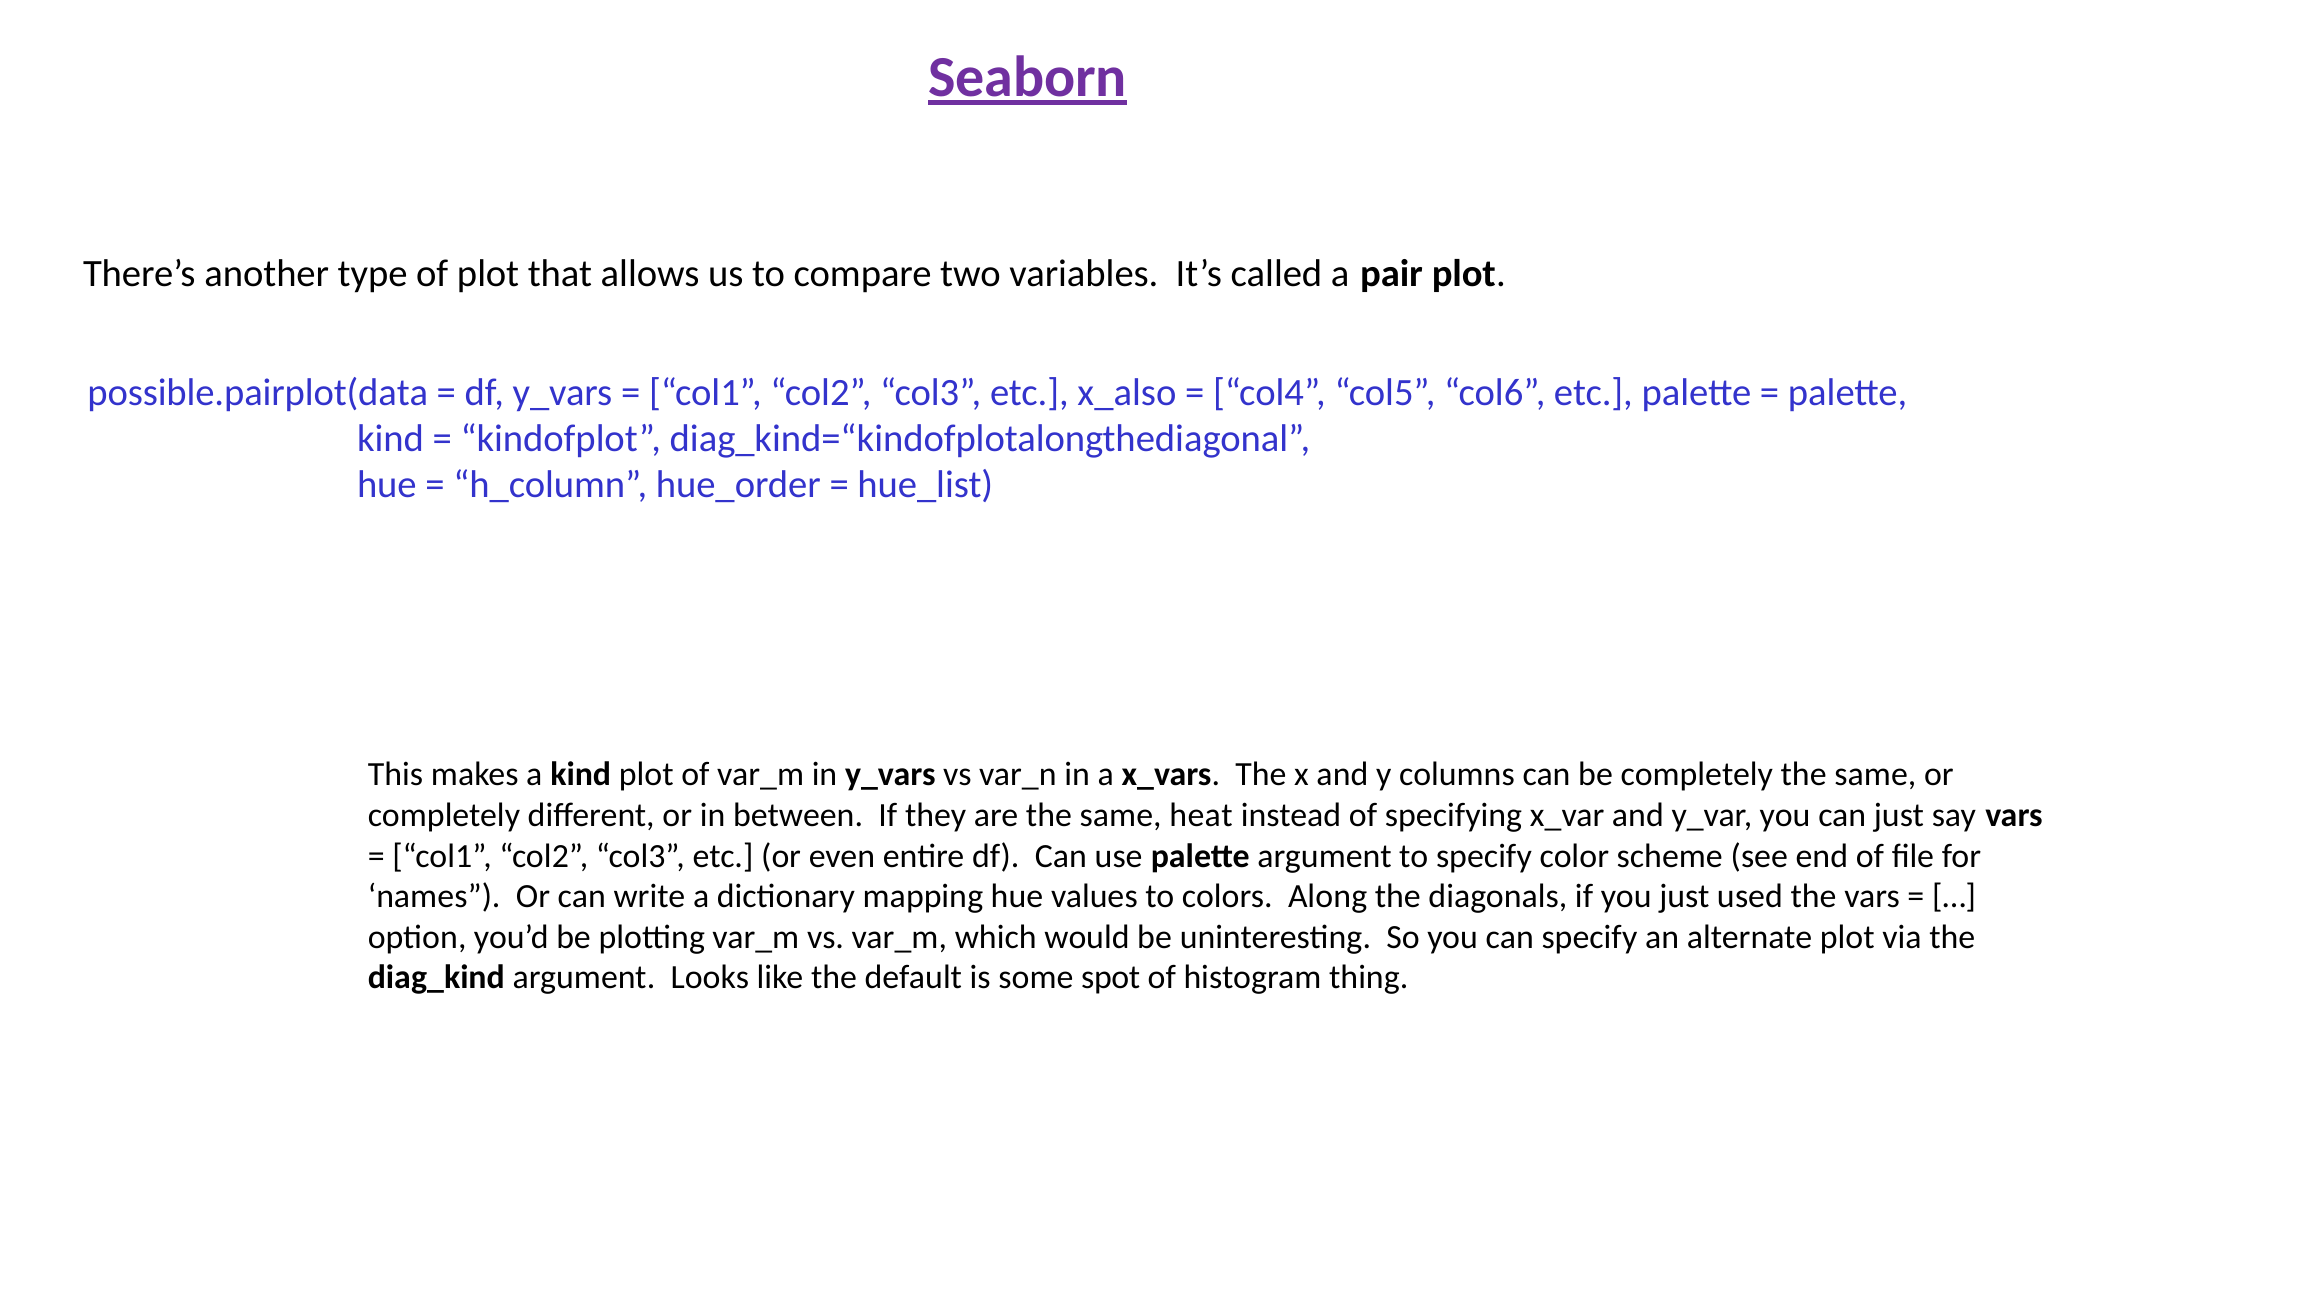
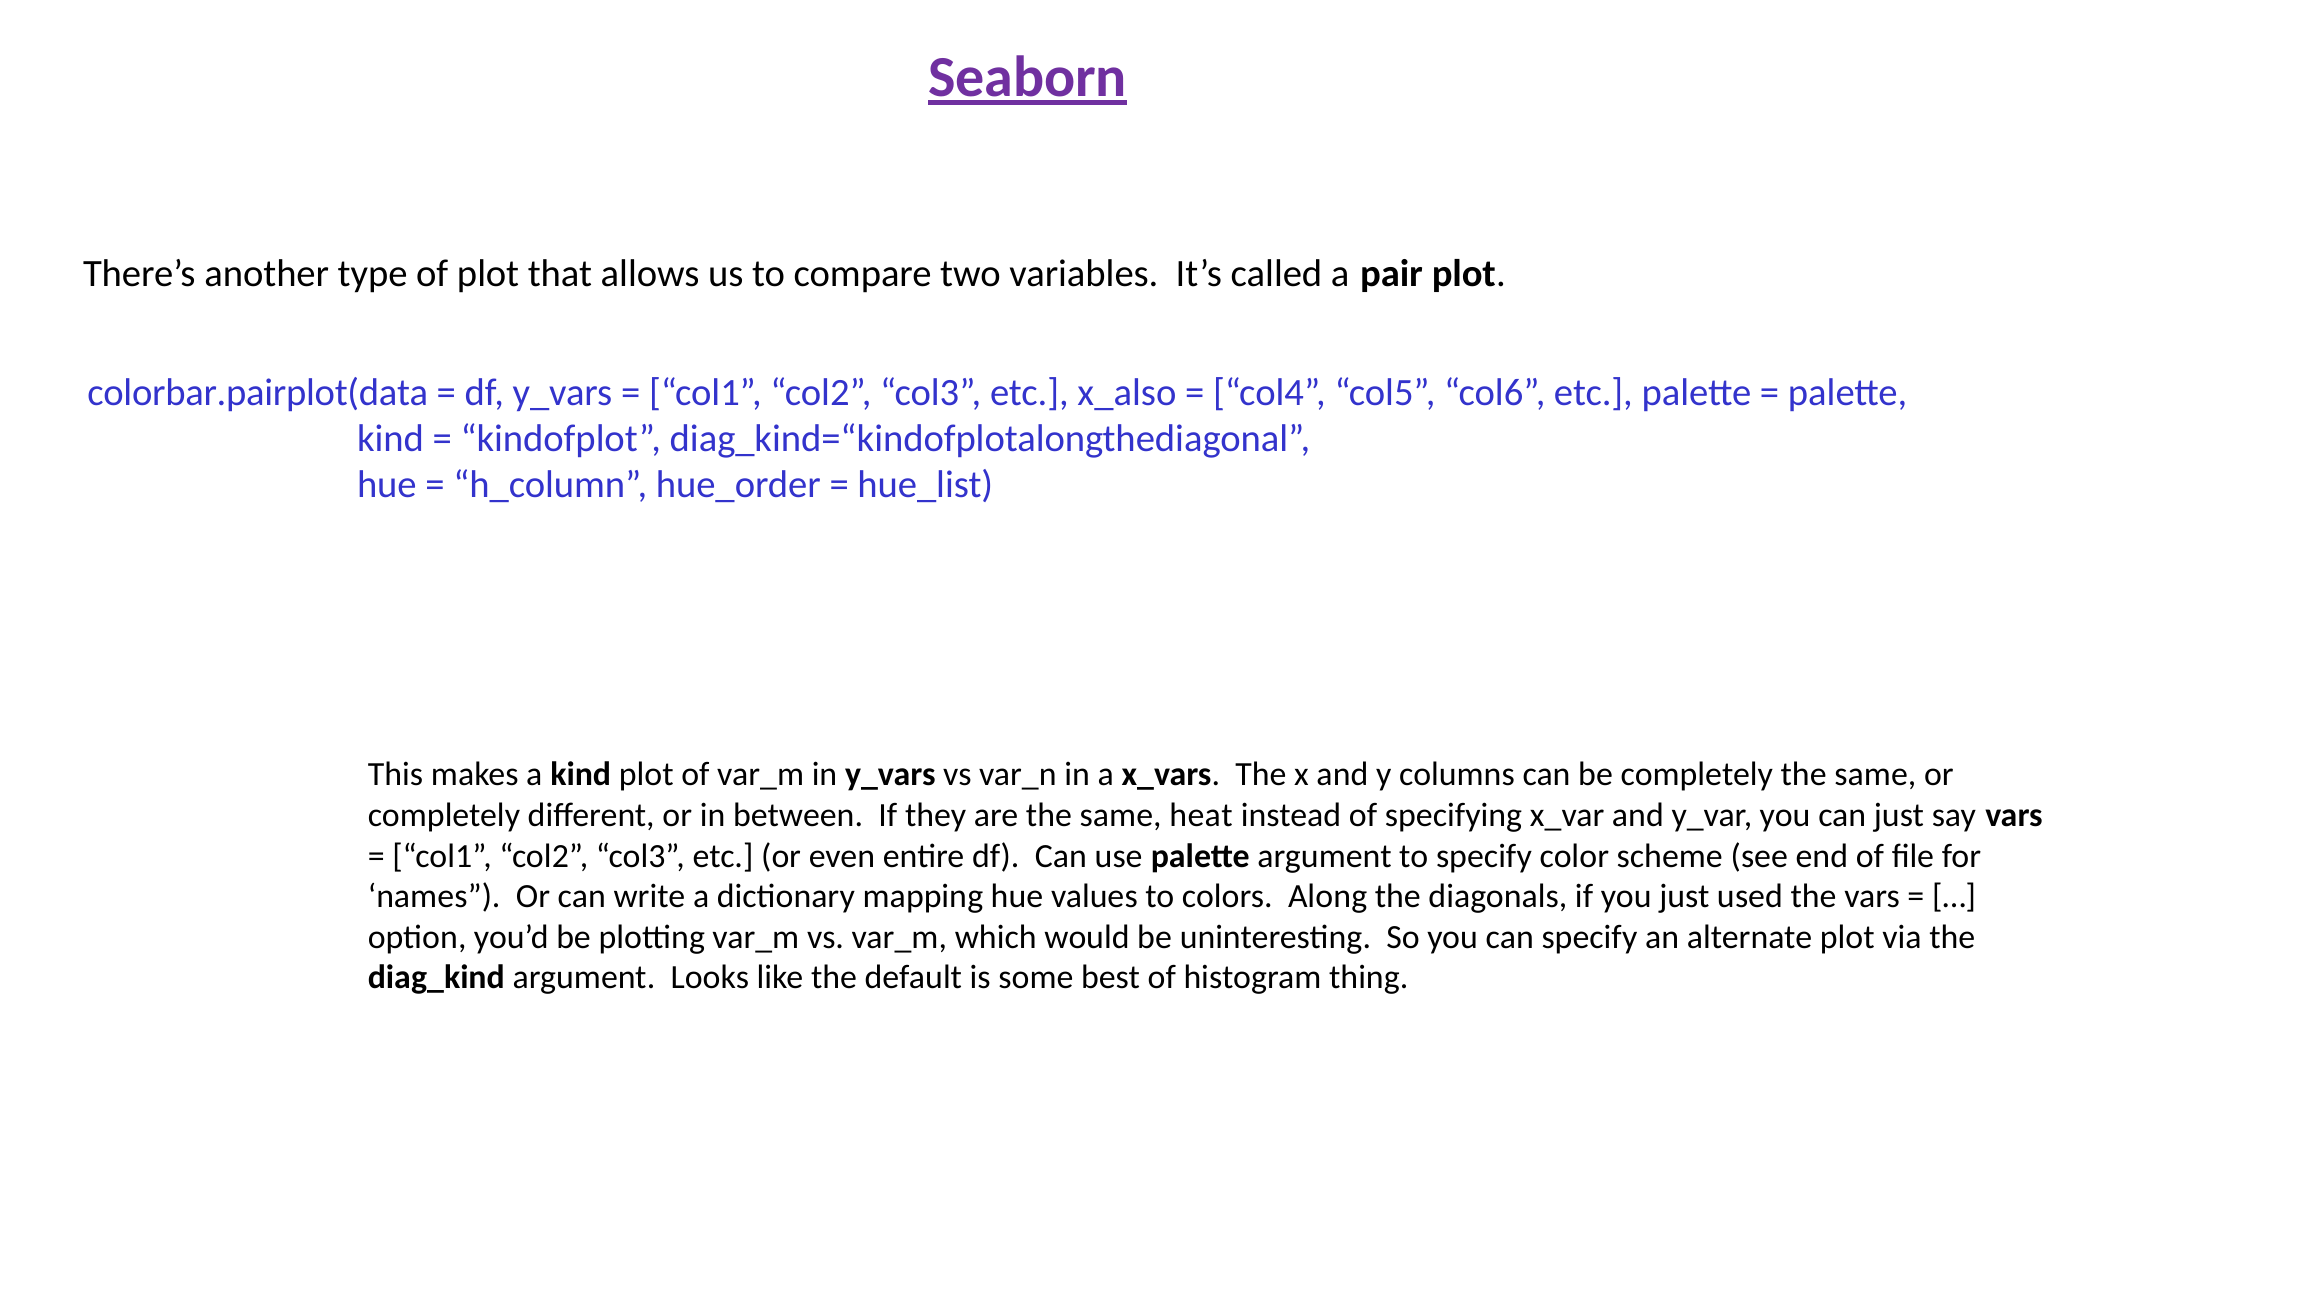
possible.pairplot(data: possible.pairplot(data -> colorbar.pairplot(data
spot: spot -> best
